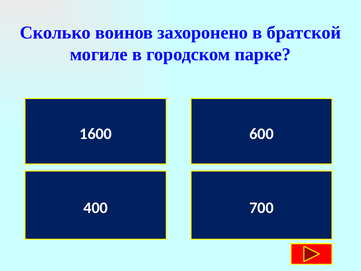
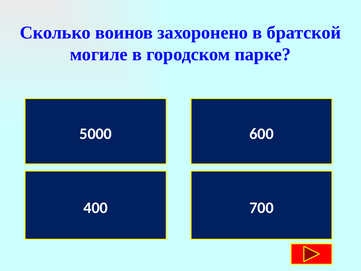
1600: 1600 -> 5000
